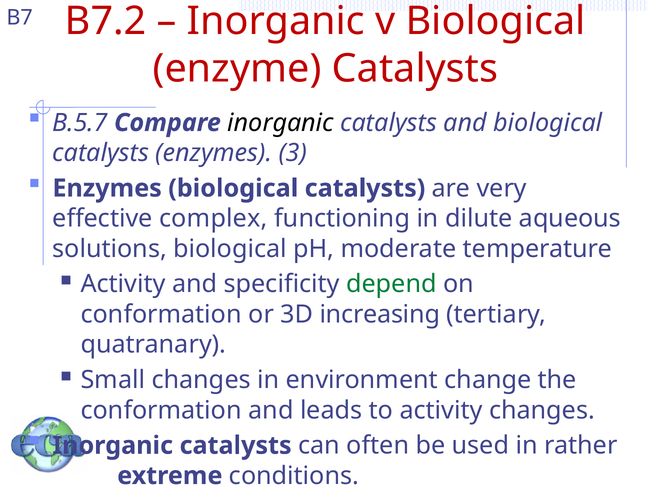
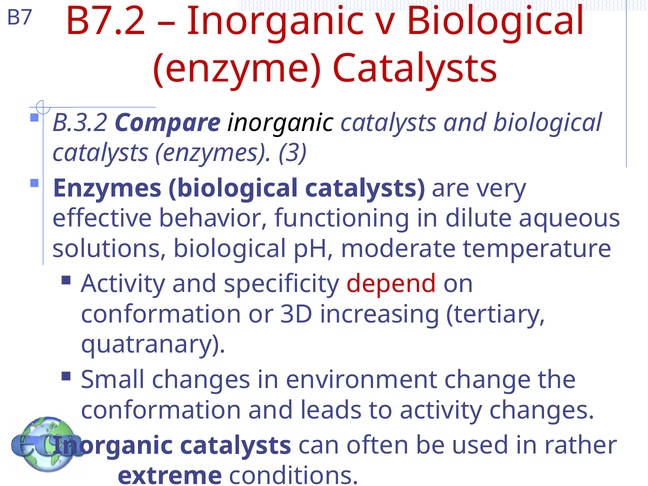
B.5.7: B.5.7 -> B.3.2
complex: complex -> behavior
depend colour: green -> red
